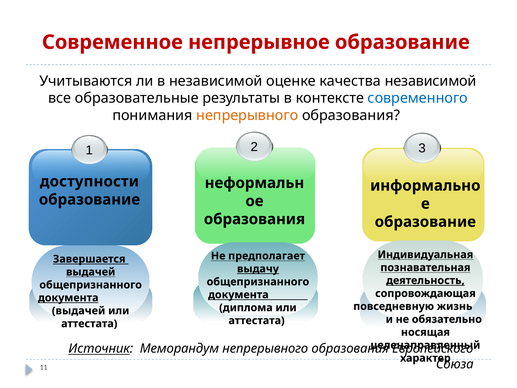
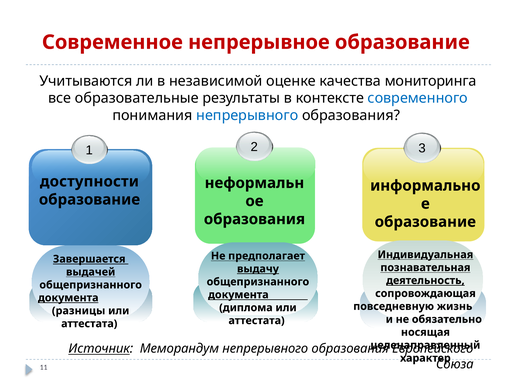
качества независимой: независимой -> мониторинга
непрерывного at (247, 115) colour: orange -> blue
выдачей at (79, 311): выдачей -> разницы
